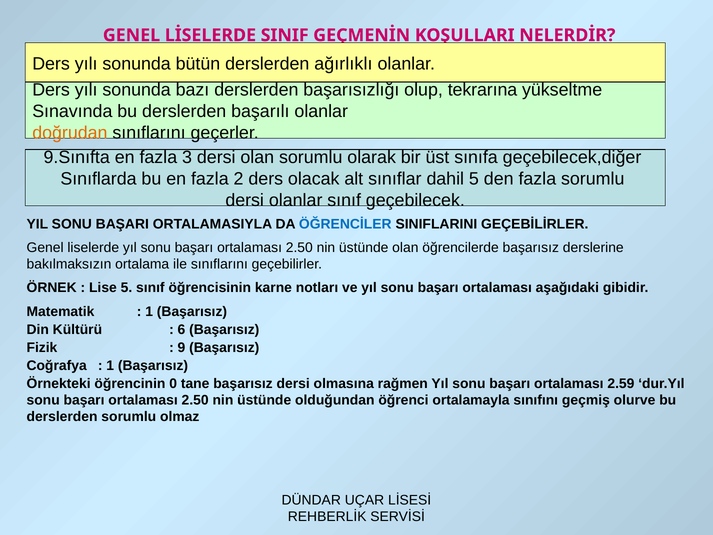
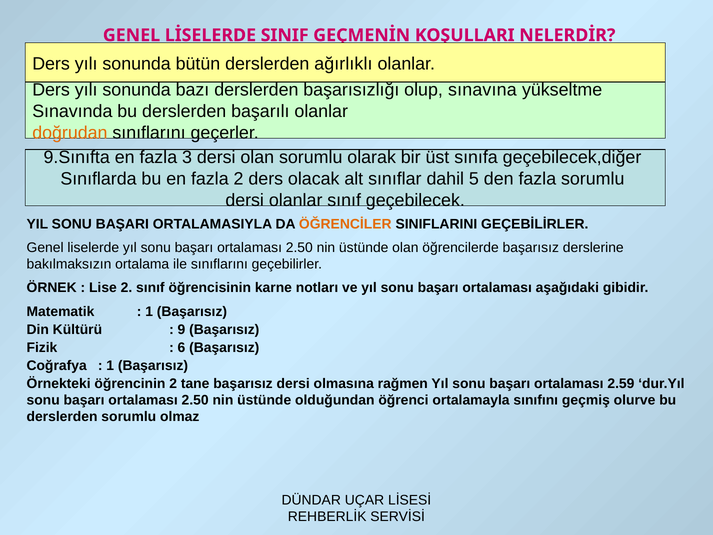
tekrarına: tekrarına -> sınavına
ÖĞRENCİLER colour: blue -> orange
Lise 5: 5 -> 2
6: 6 -> 9
9: 9 -> 6
öğrencinin 0: 0 -> 2
